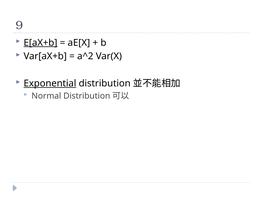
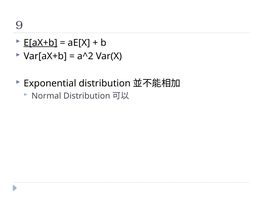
Exponential underline: present -> none
